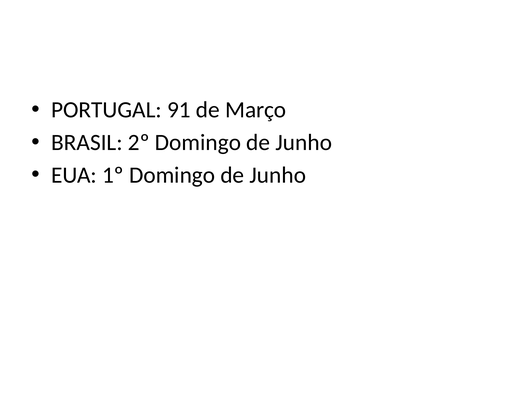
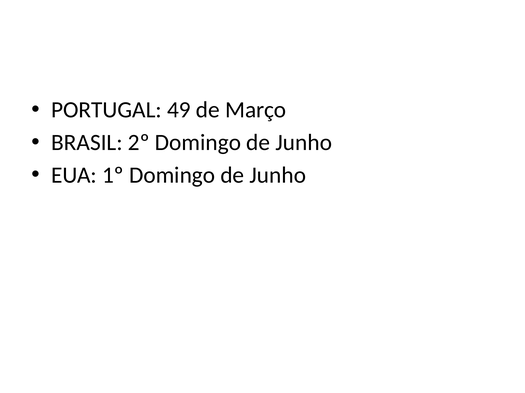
91: 91 -> 49
